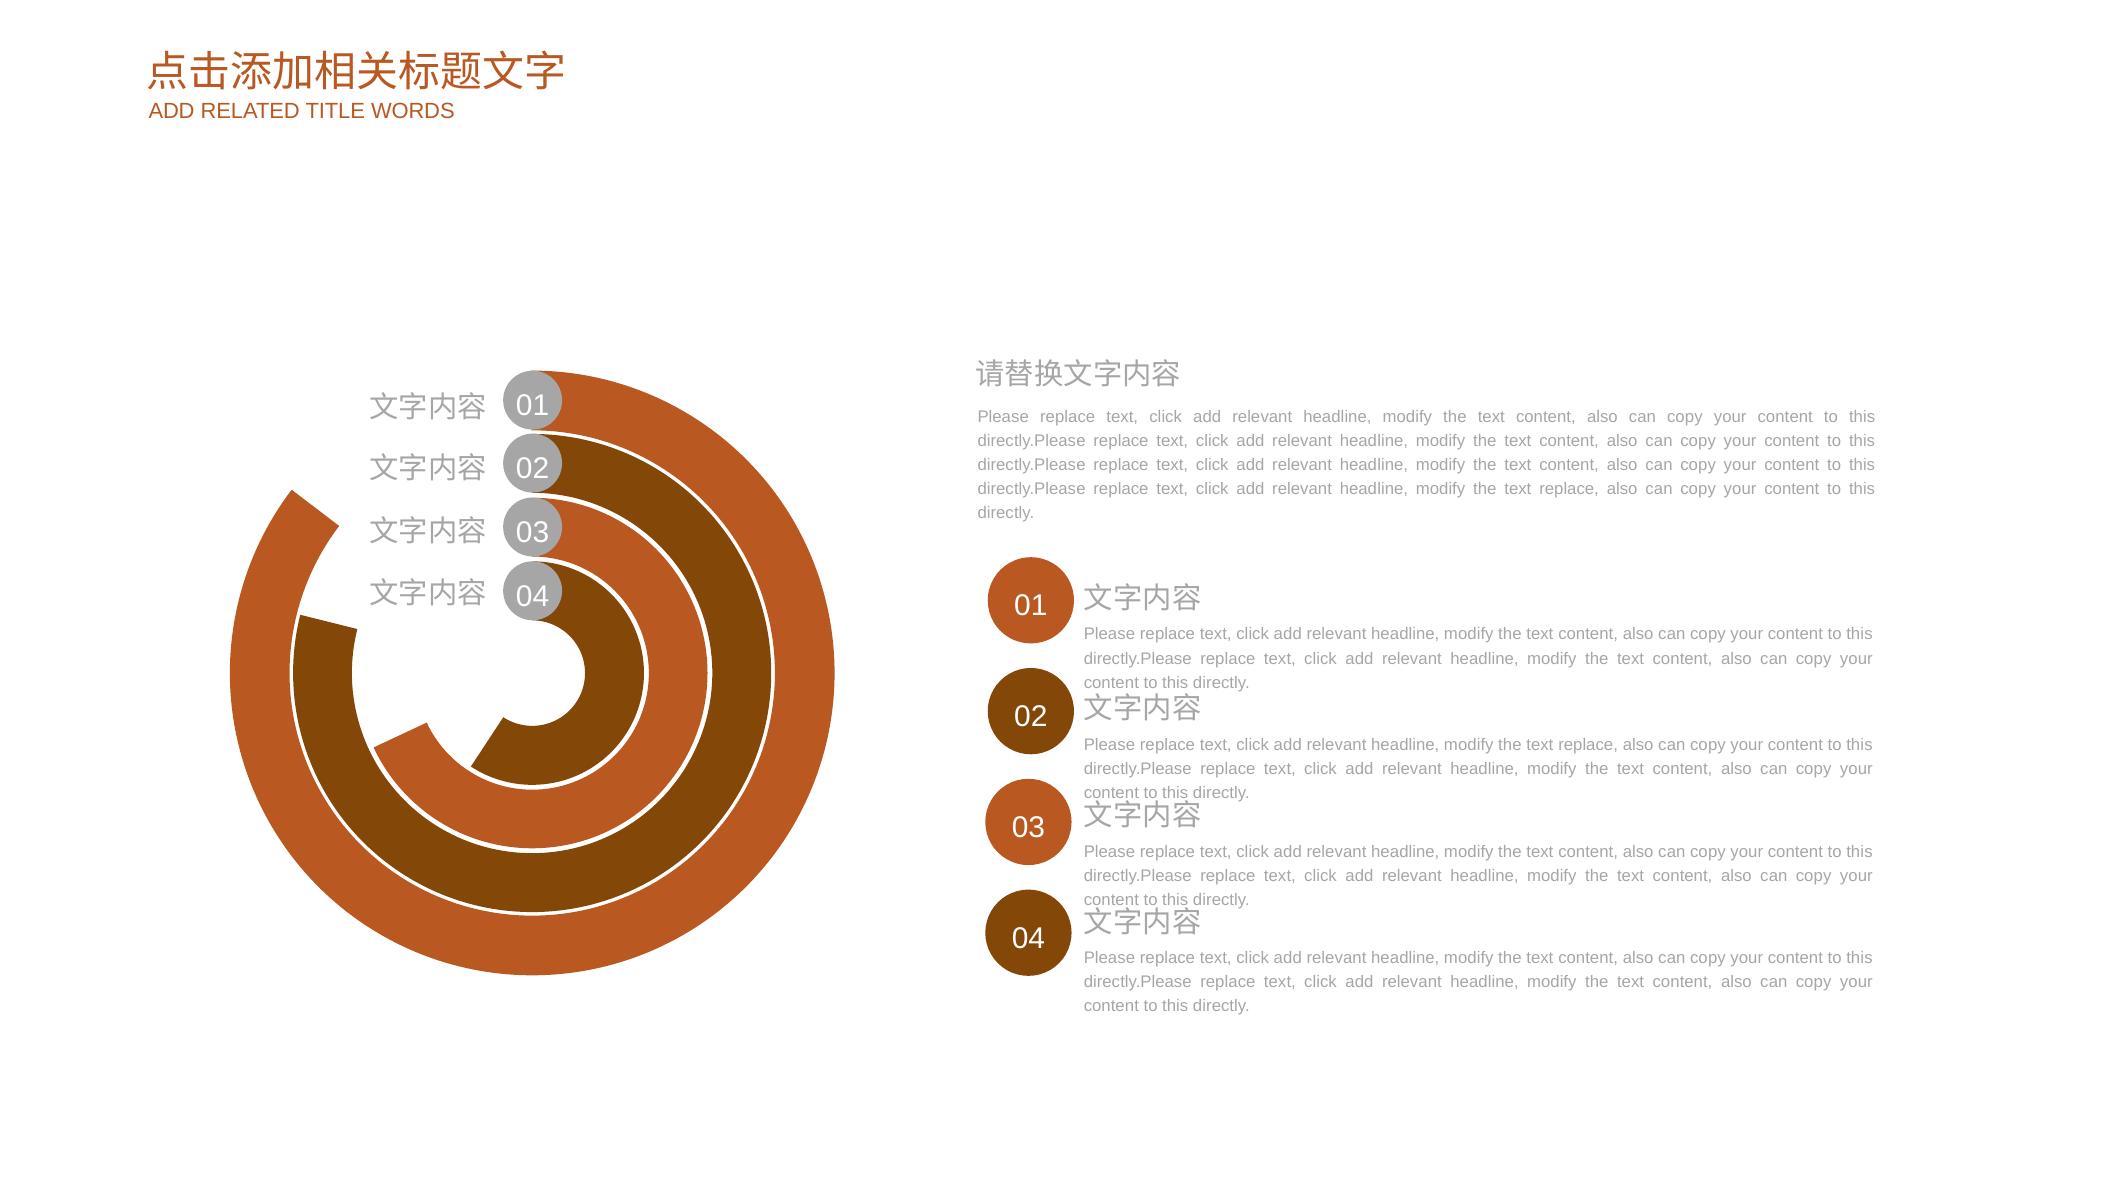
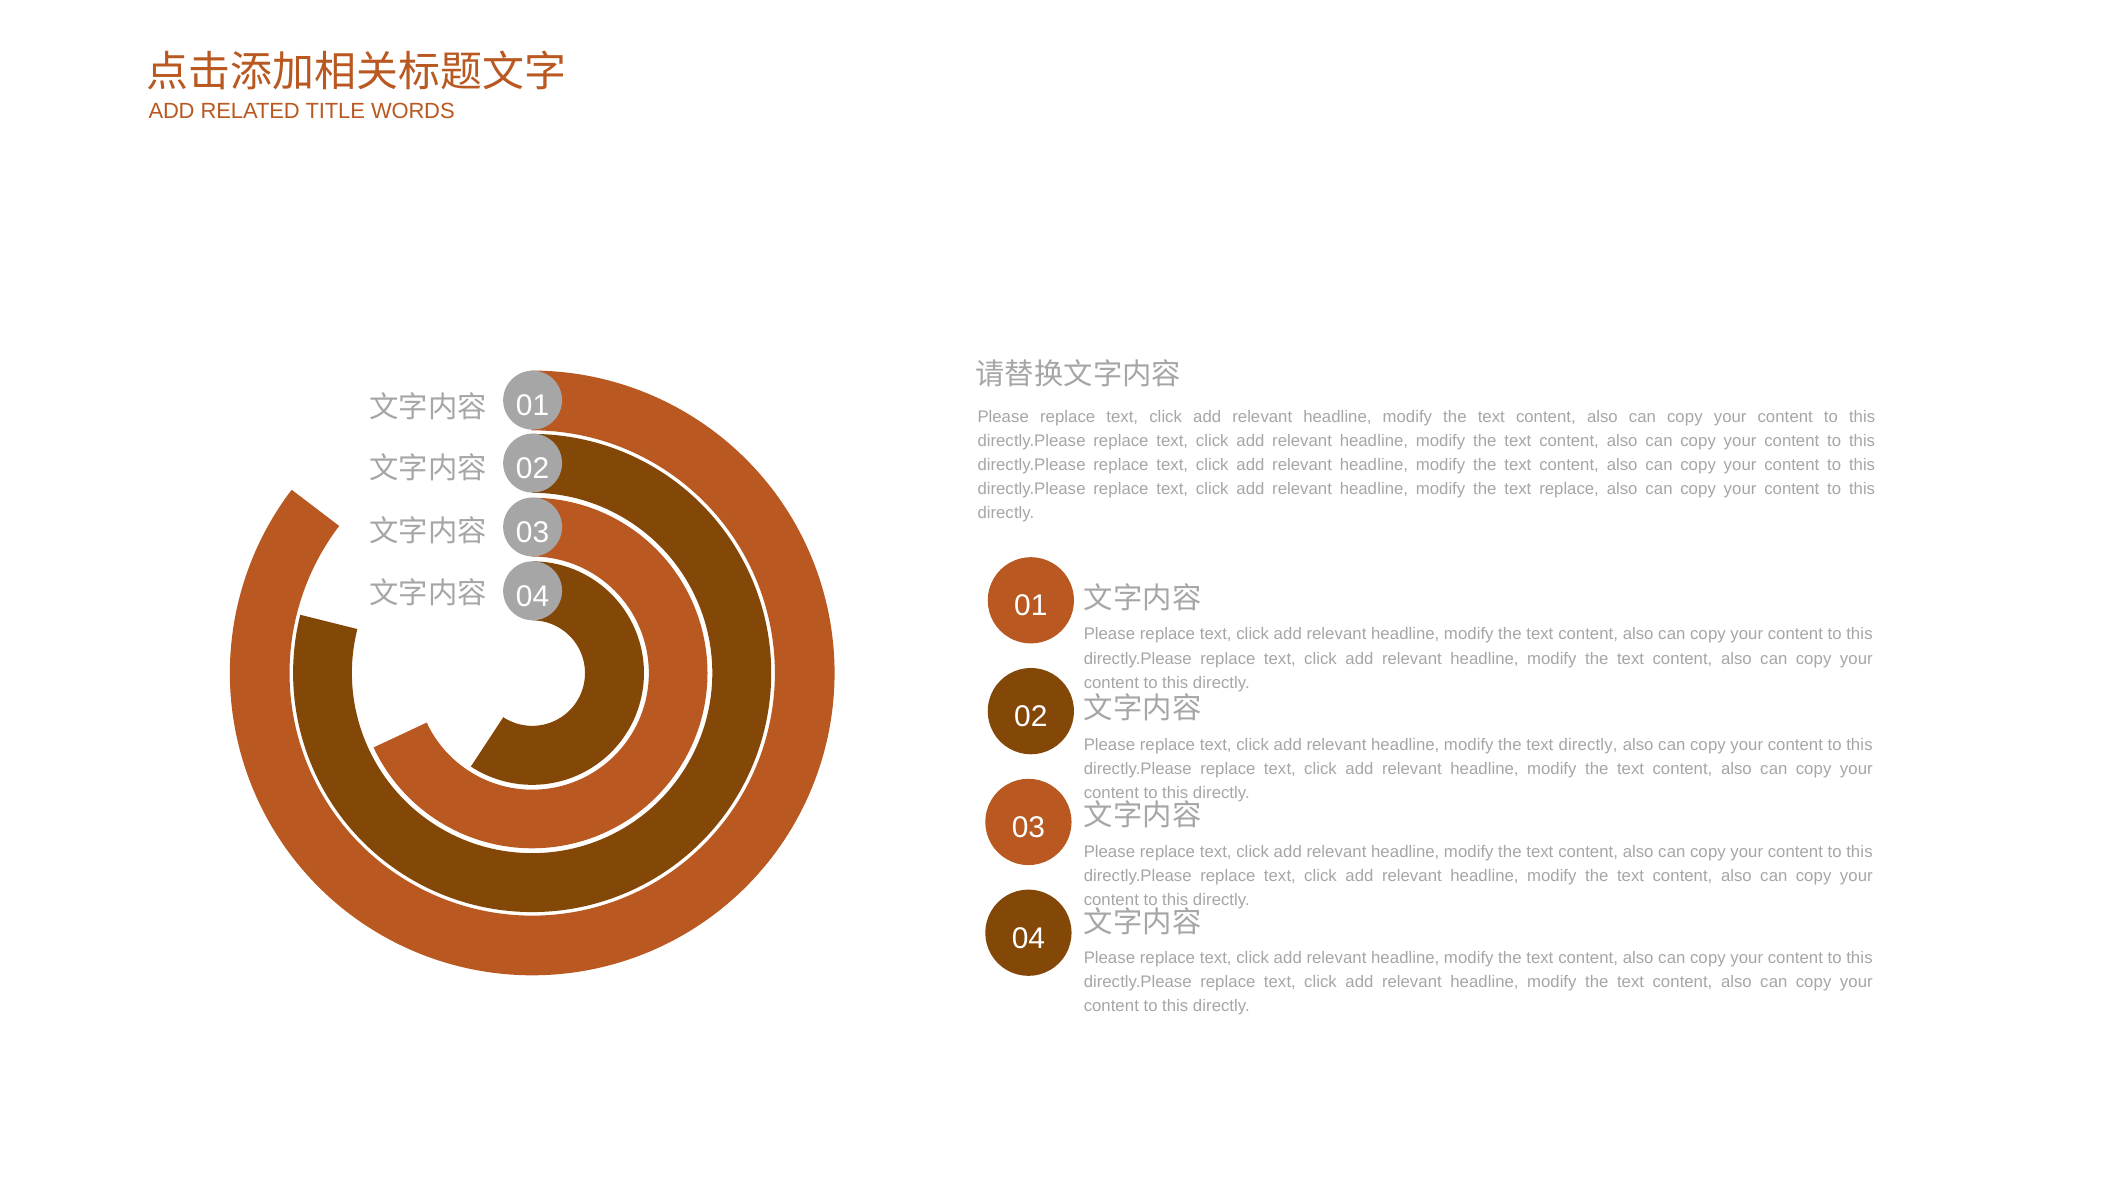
replace at (1588, 745): replace -> directly
